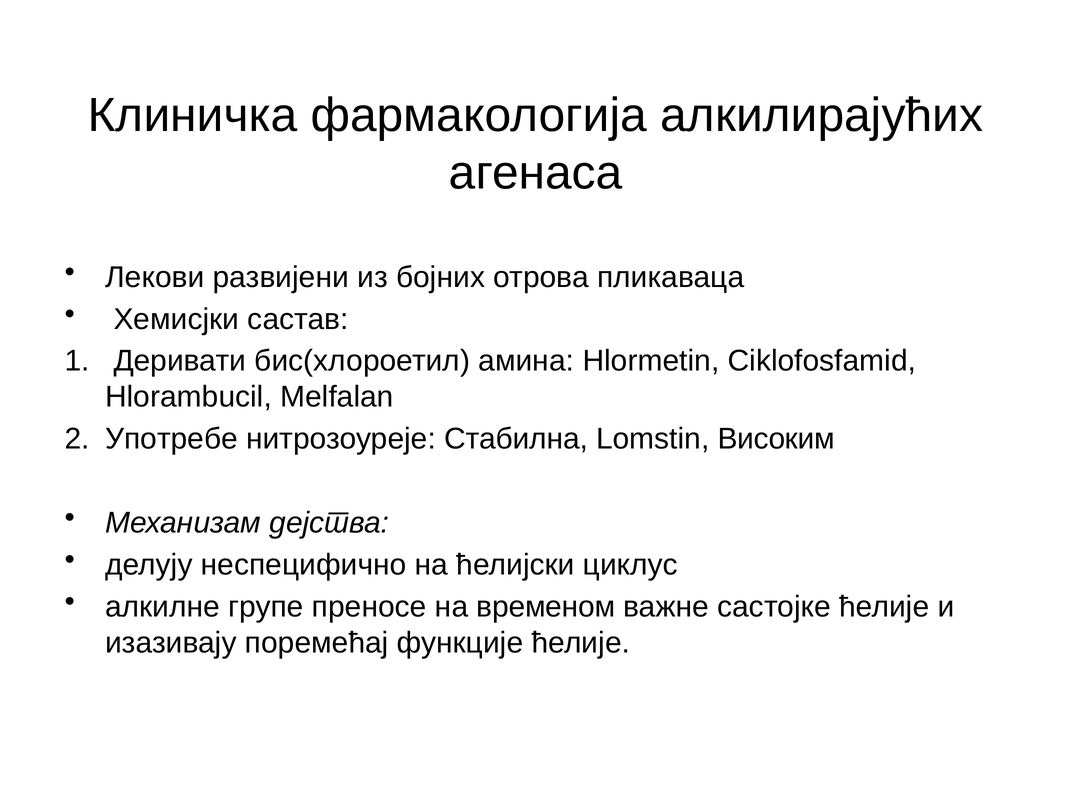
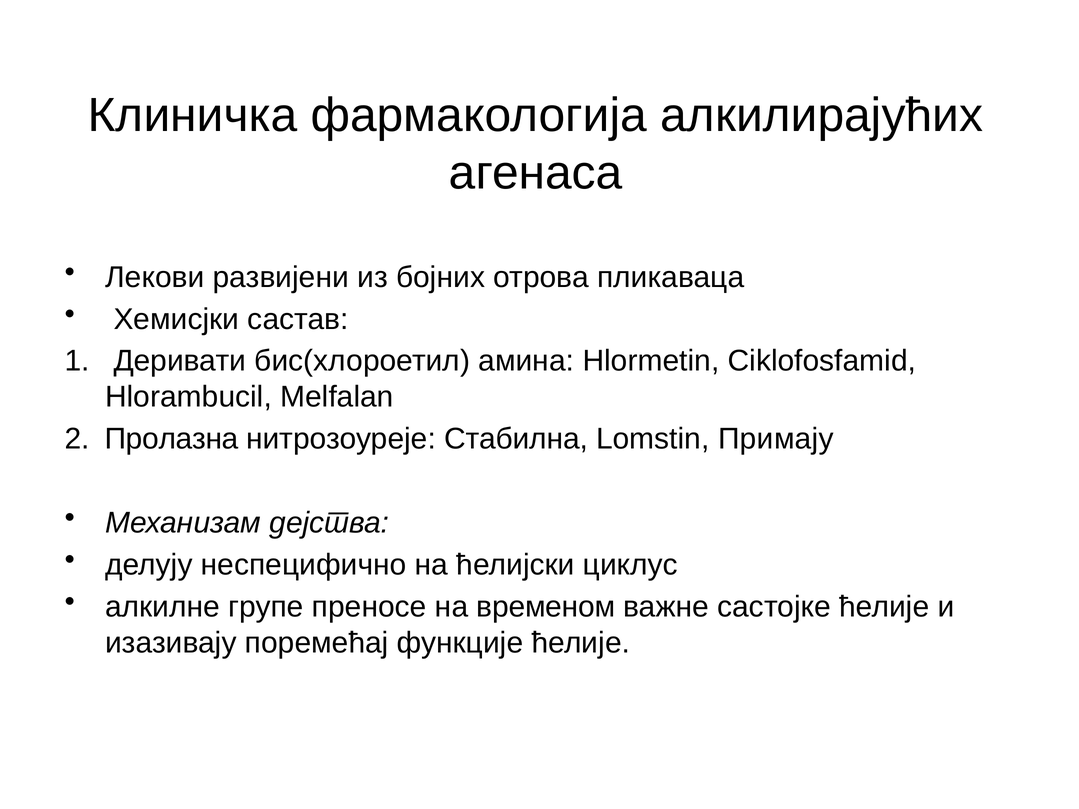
Употребе: Употребе -> Пролазна
Високим: Високим -> Примају
